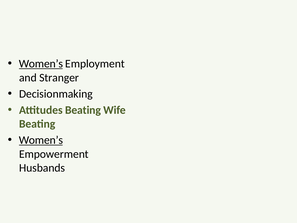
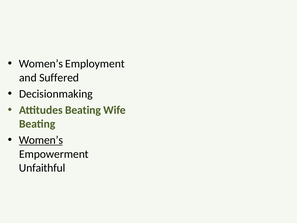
Women’s at (41, 64) underline: present -> none
Stranger: Stranger -> Suffered
Husbands: Husbands -> Unfaithful
